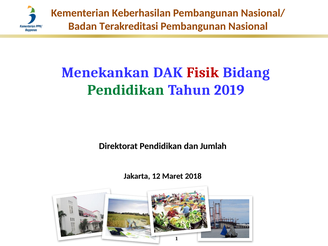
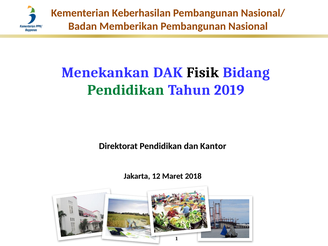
Terakreditasi: Terakreditasi -> Memberikan
Fisik colour: red -> black
Jumlah: Jumlah -> Kantor
